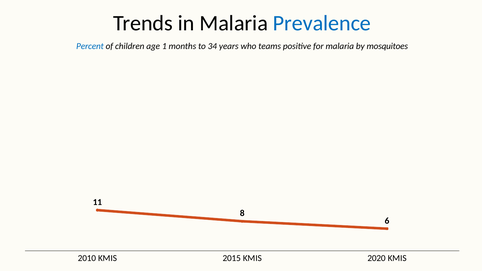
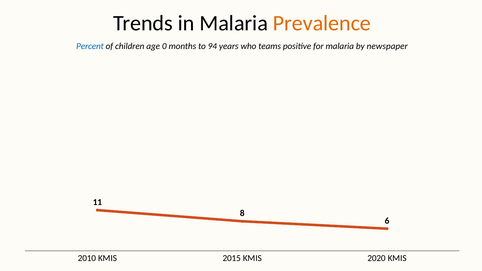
Prevalence colour: blue -> orange
1: 1 -> 0
34: 34 -> 94
mosquitoes: mosquitoes -> newspaper
